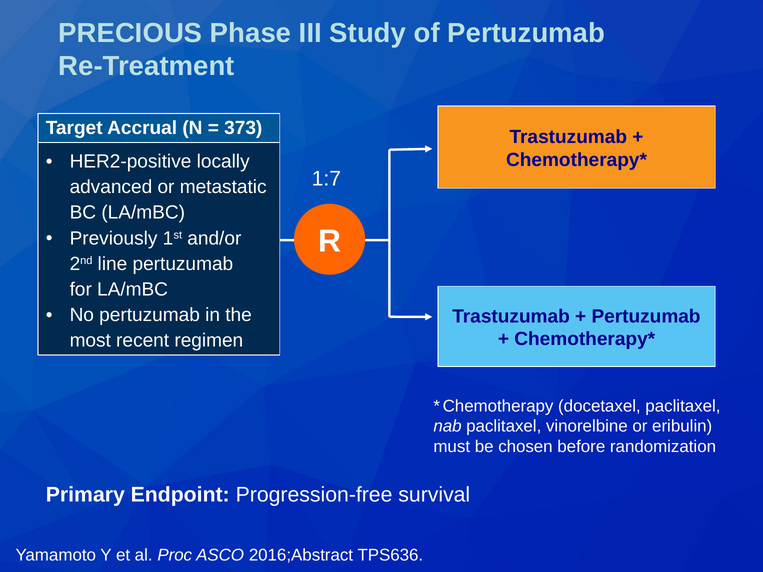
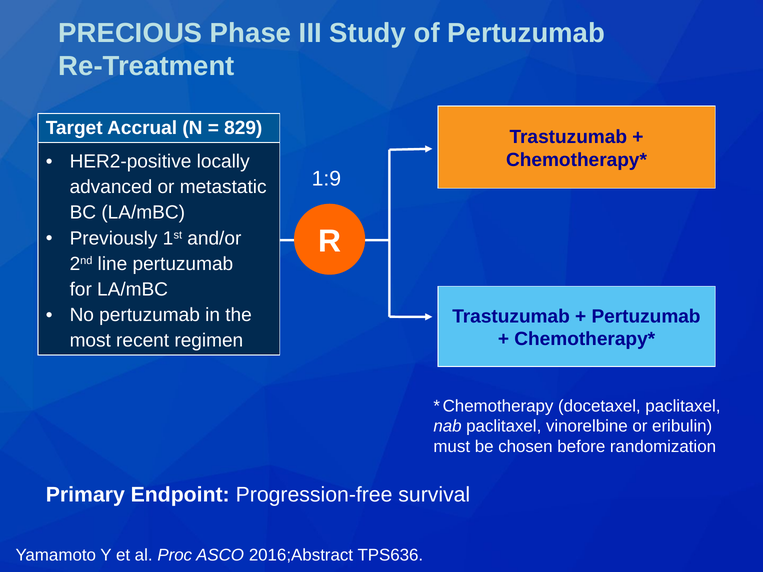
373: 373 -> 829
1:7: 1:7 -> 1:9
